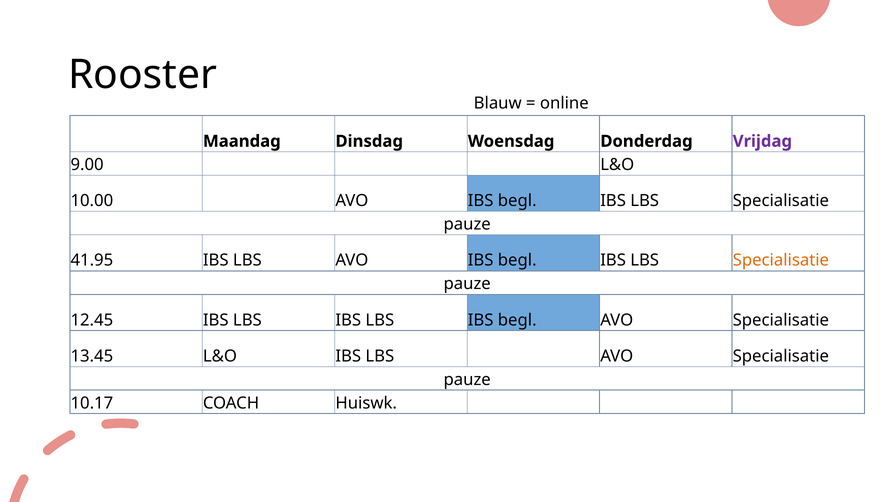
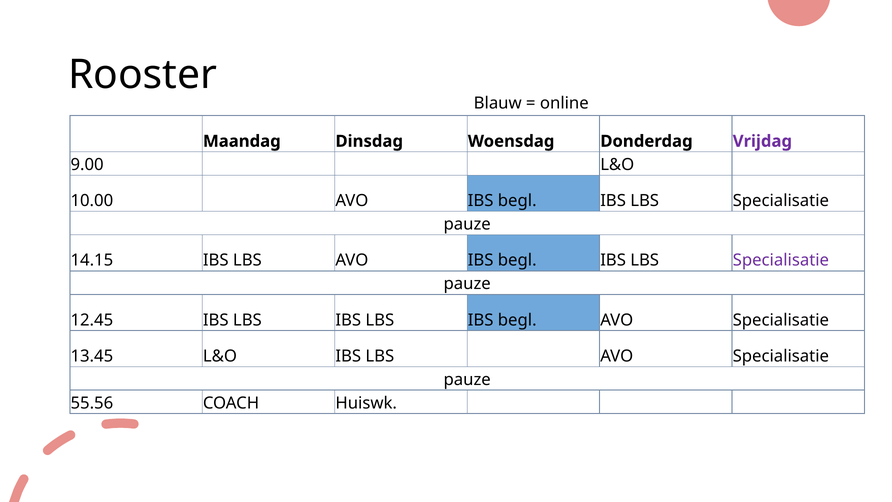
41.95: 41.95 -> 14.15
Specialisatie at (781, 260) colour: orange -> purple
10.17: 10.17 -> 55.56
